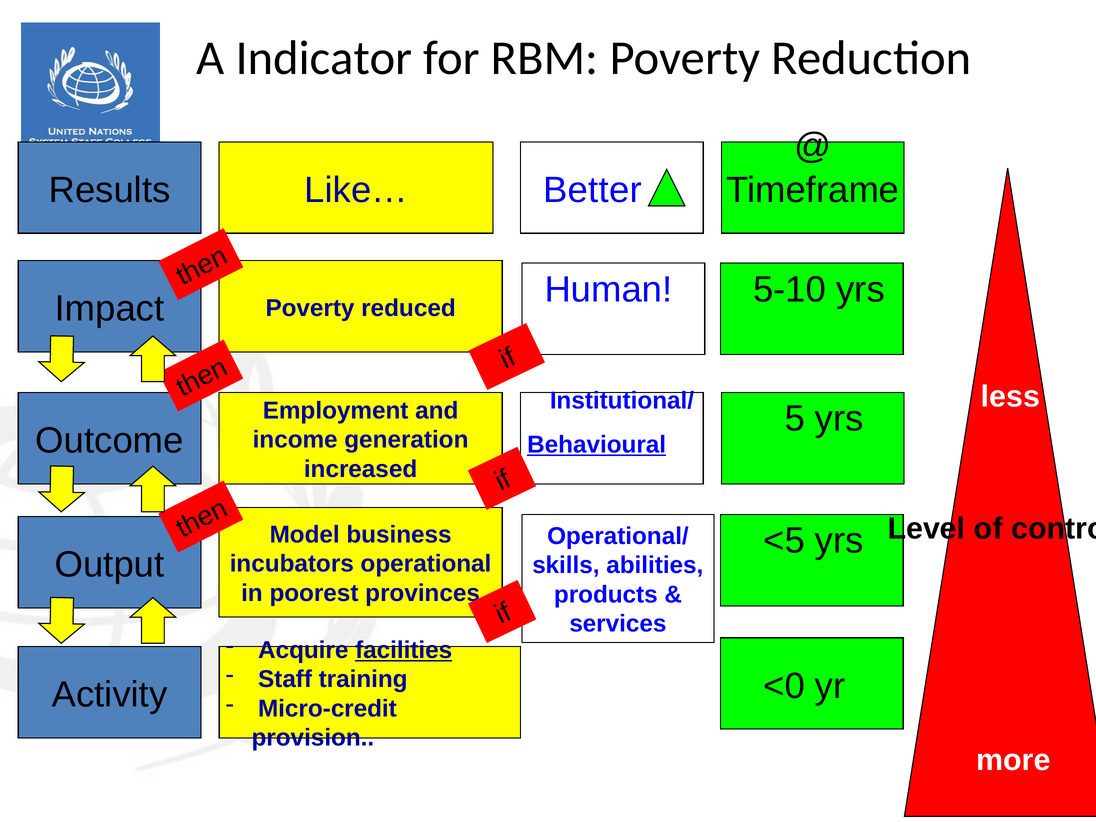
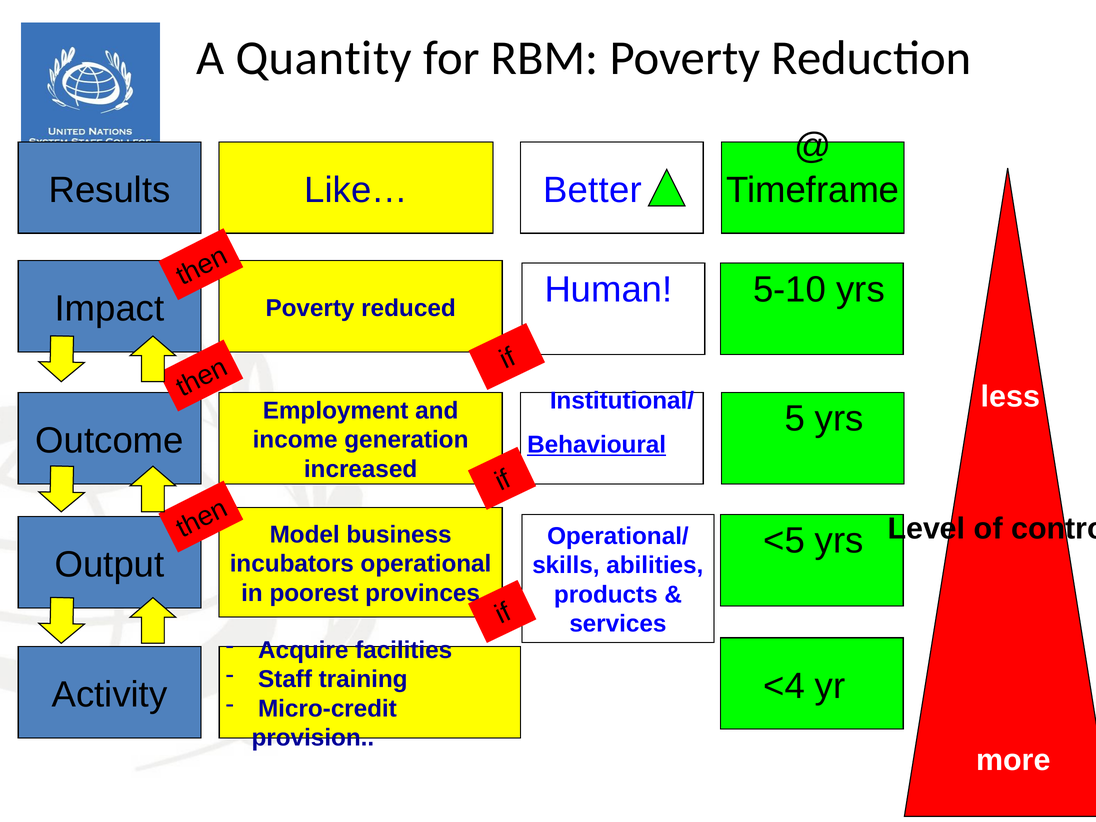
Indicator: Indicator -> Quantity
facilities underline: present -> none
<0: <0 -> <4
